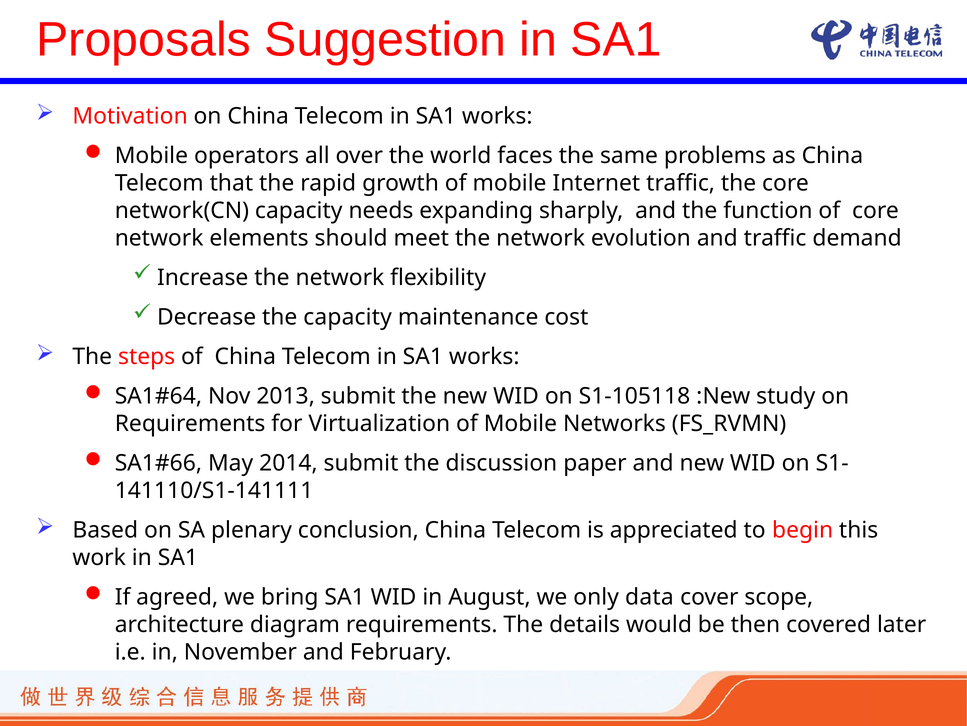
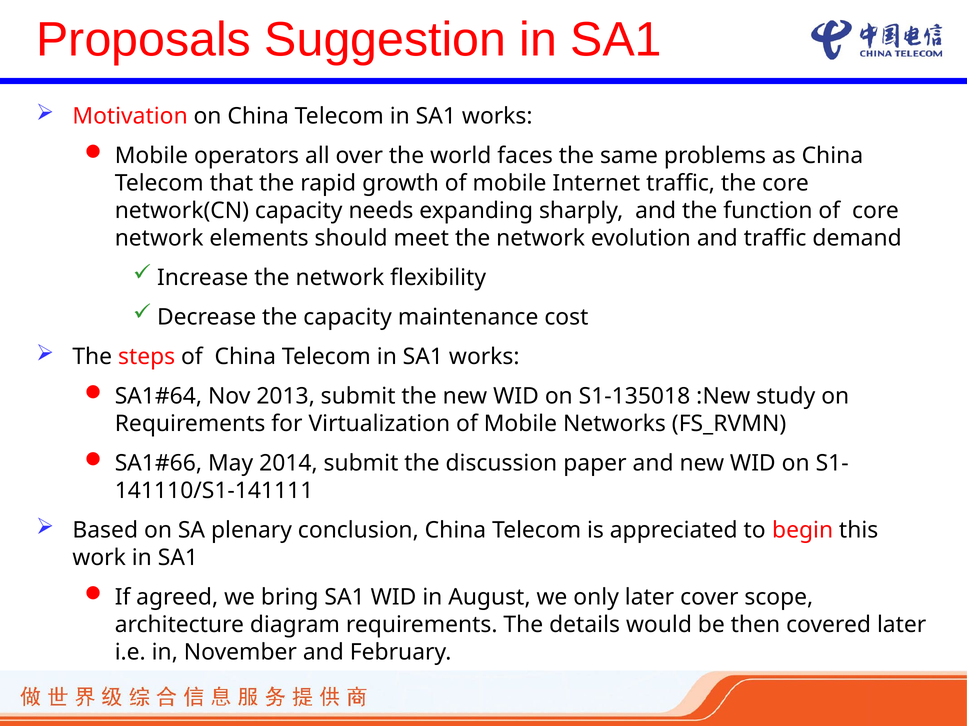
S1-105118: S1-105118 -> S1-135018
only data: data -> later
